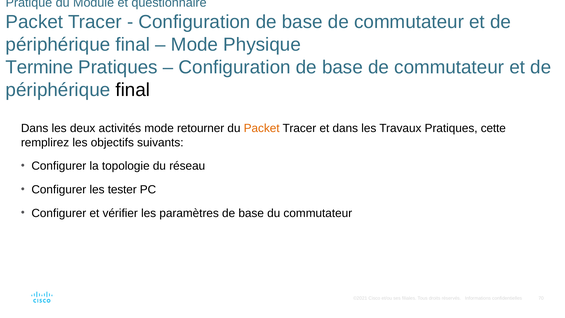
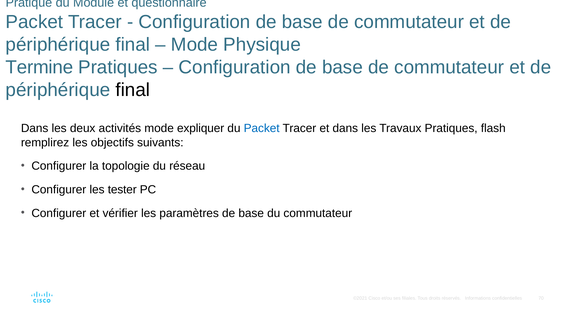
retourner: retourner -> expliquer
Packet at (262, 128) colour: orange -> blue
cette: cette -> flash
